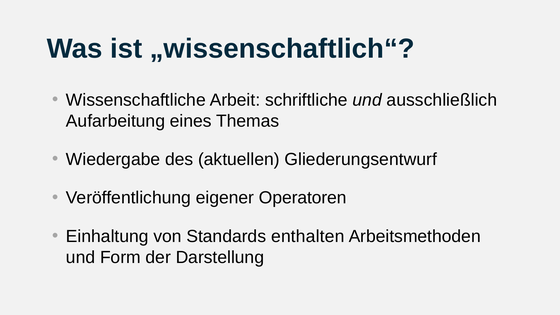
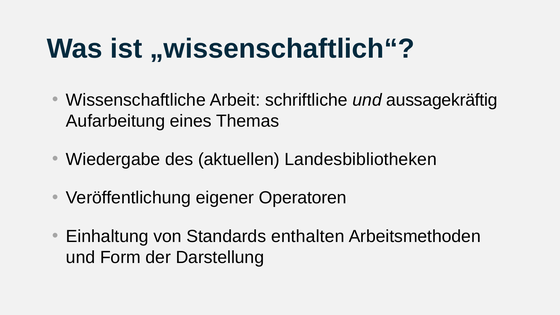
ausschließlich: ausschließlich -> aussagekräftig
Gliederungsentwurf: Gliederungsentwurf -> Landesbibliotheken
